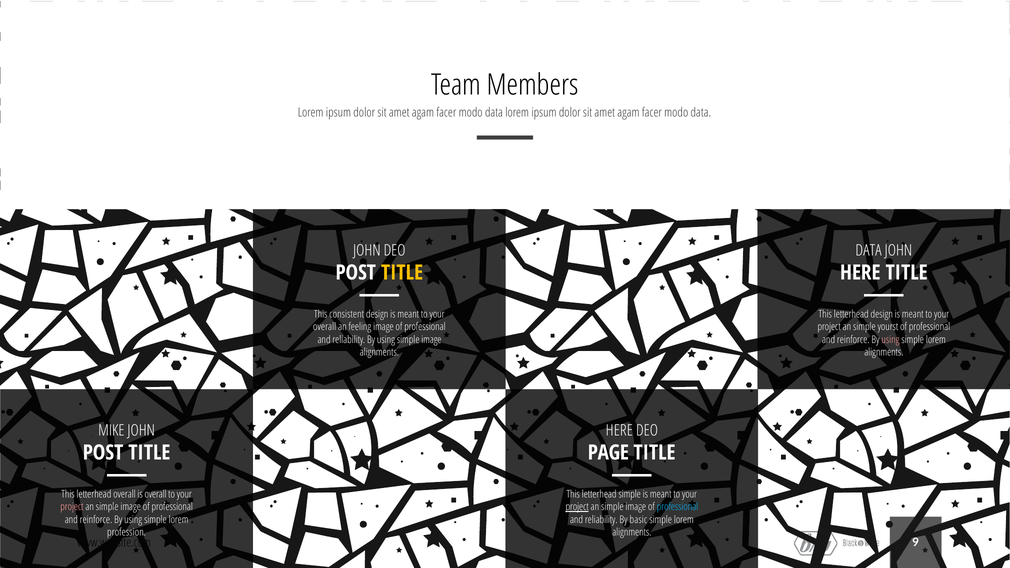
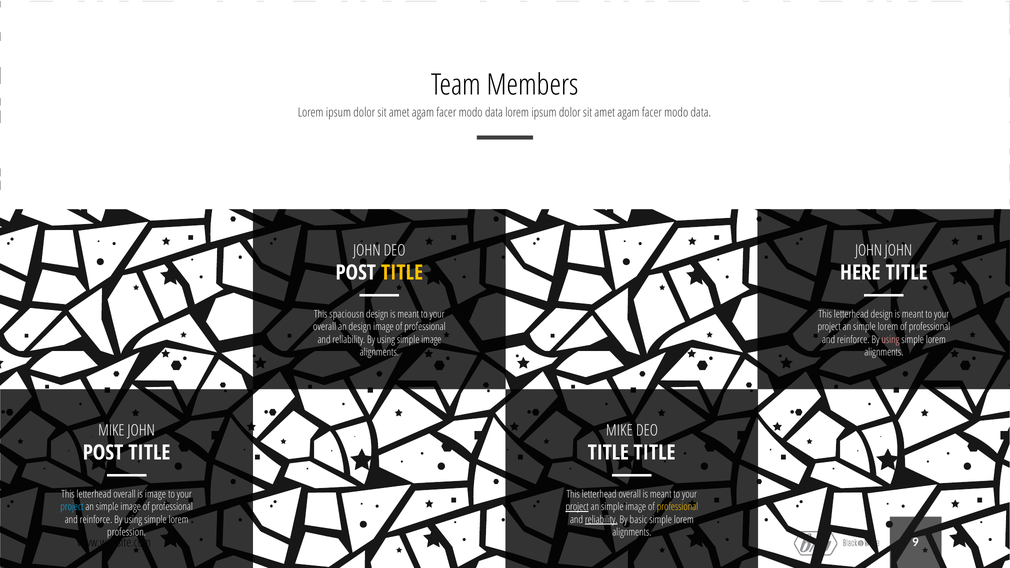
DATA at (869, 250): DATA -> JOHN
consistent: consistent -> spaciousn
an feeling: feeling -> design
an simple yourst: yourst -> lorem
HERE at (619, 430): HERE -> MIKE
PAGE at (608, 453): PAGE -> TITLE
is overall: overall -> image
simple at (630, 494): simple -> overall
project at (72, 507) colour: pink -> light blue
professional at (677, 507) colour: light blue -> yellow
reliability at (601, 520) underline: none -> present
